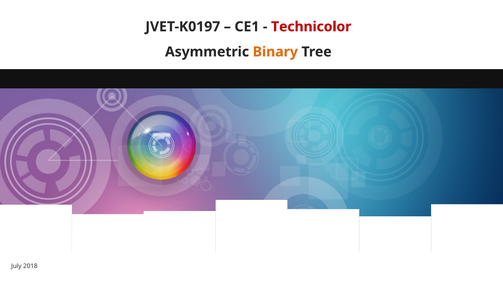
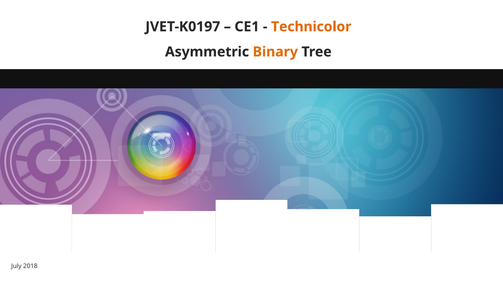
Technicolor colour: red -> orange
